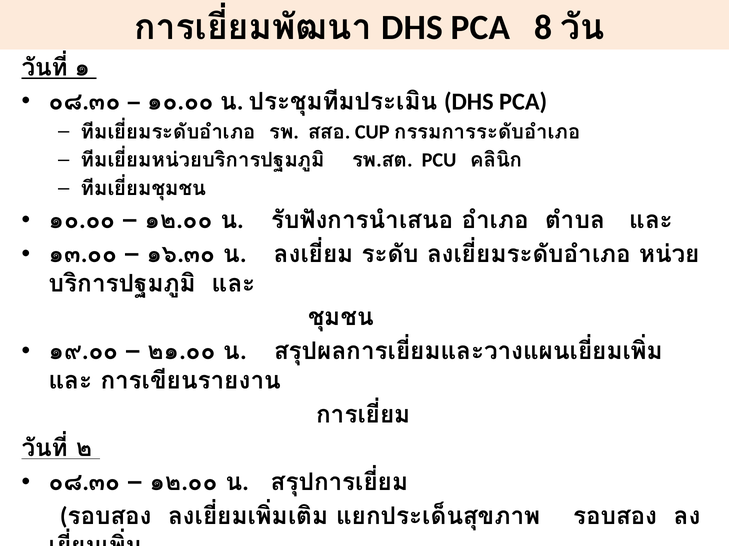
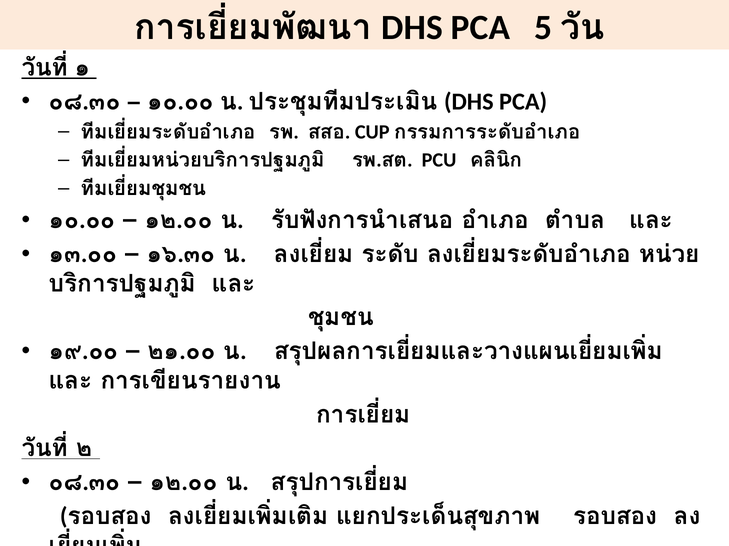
8: 8 -> 5
